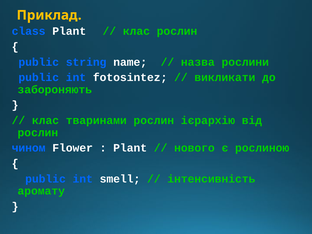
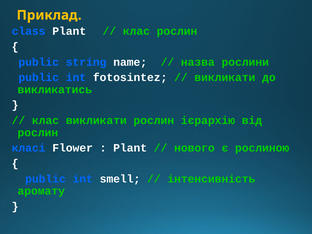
забороняють: забороняють -> викликатись
клас тваринами: тваринами -> викликати
чином: чином -> класі
